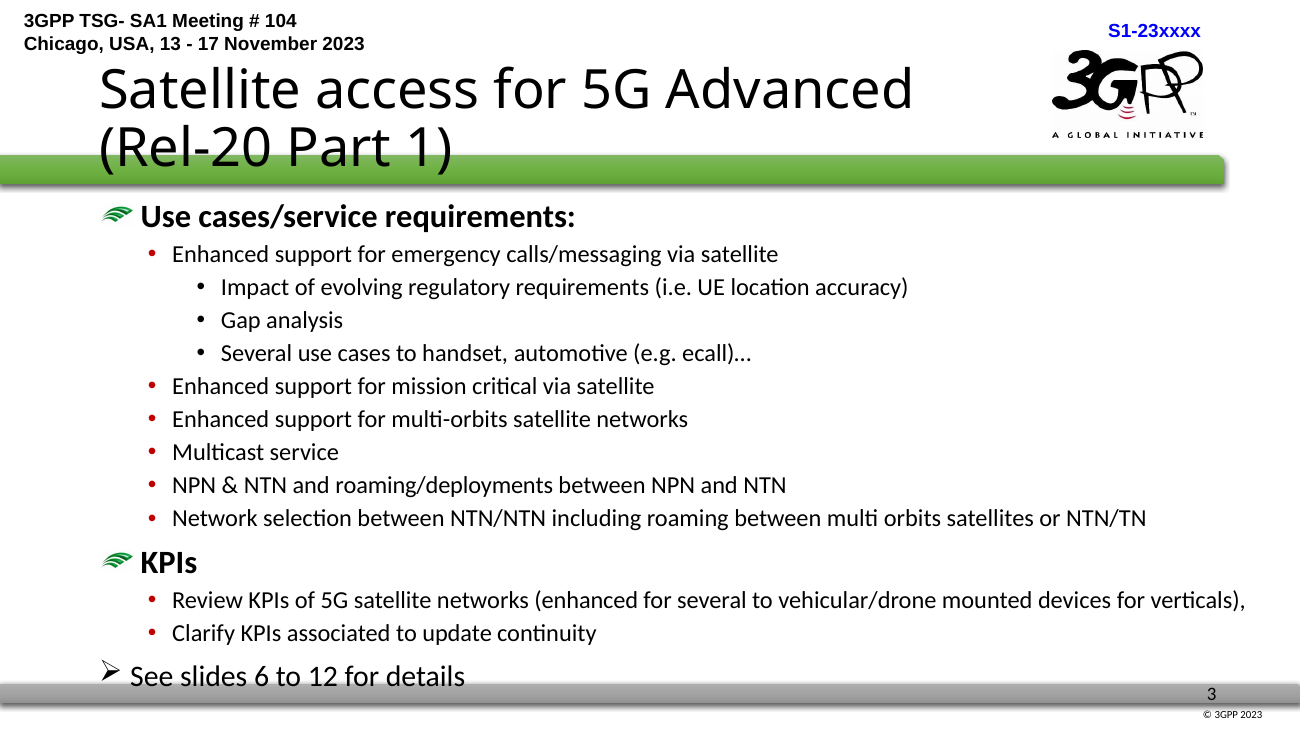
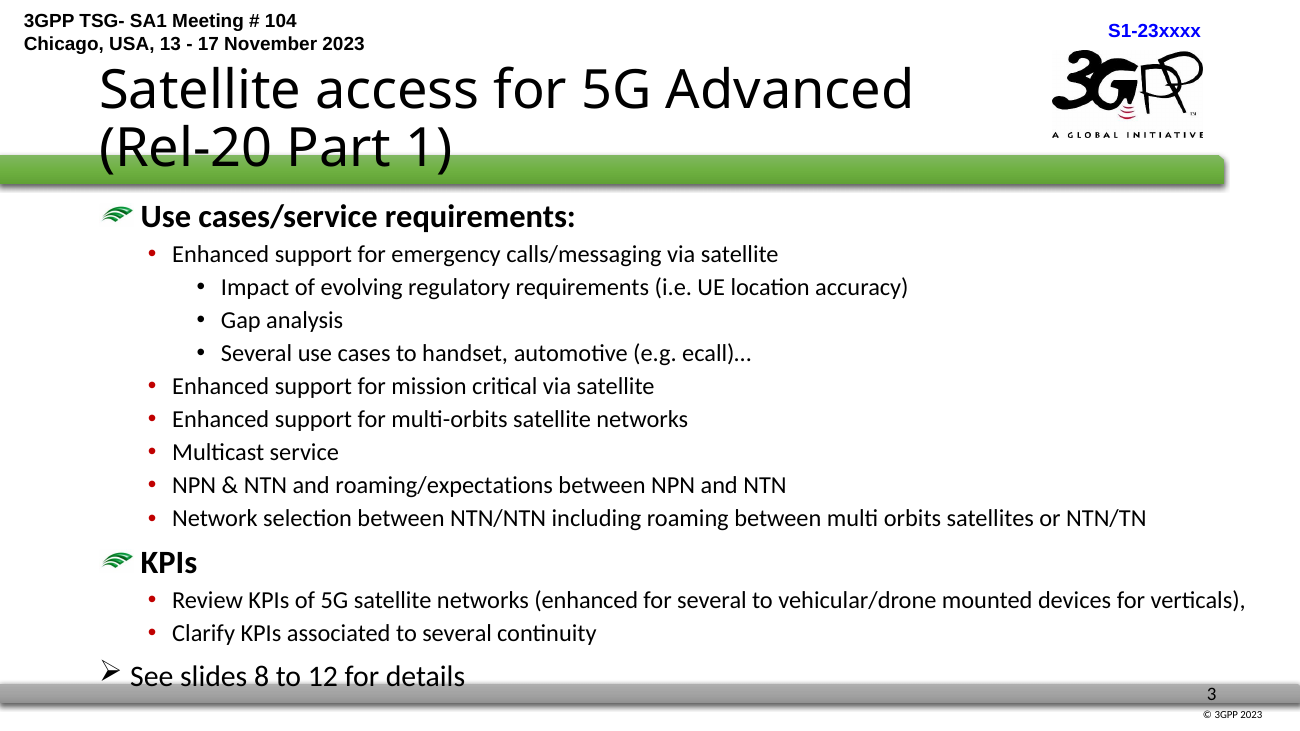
roaming/deployments: roaming/deployments -> roaming/expectations
to update: update -> several
6: 6 -> 8
